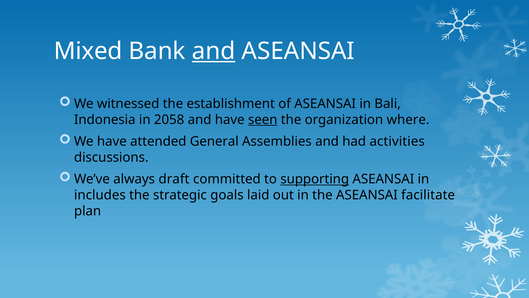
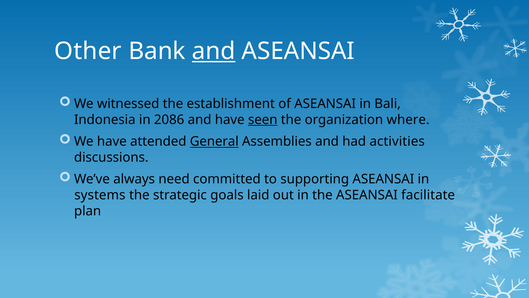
Mixed: Mixed -> Other
2058: 2058 -> 2086
General underline: none -> present
draft: draft -> need
supporting underline: present -> none
includes: includes -> systems
